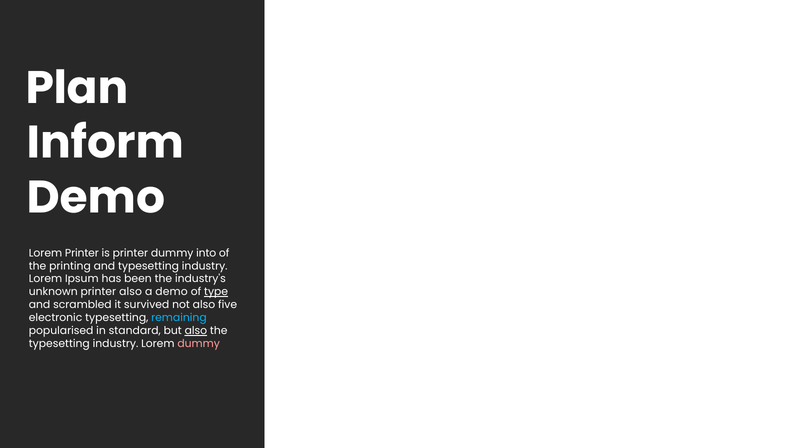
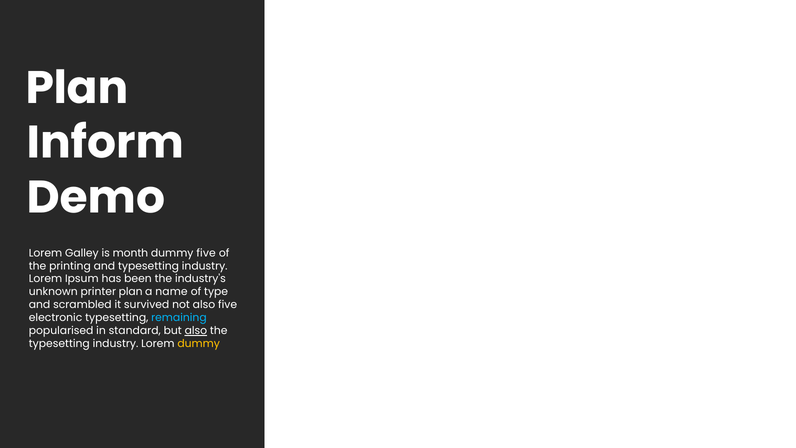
Lorem Printer: Printer -> Galley
is printer: printer -> month
dummy into: into -> five
printer also: also -> plan
a demo: demo -> name
type underline: present -> none
dummy at (199, 344) colour: pink -> yellow
